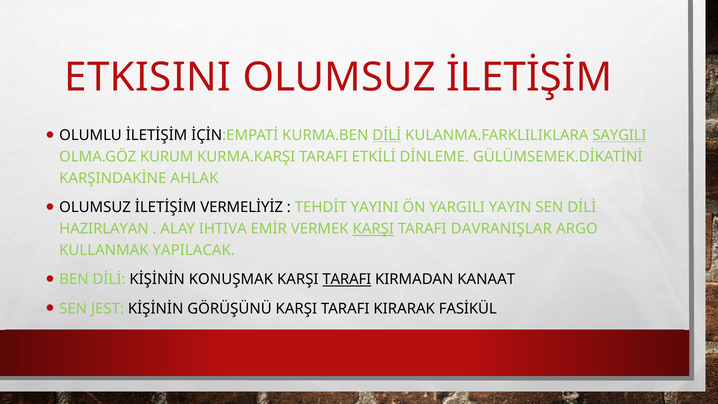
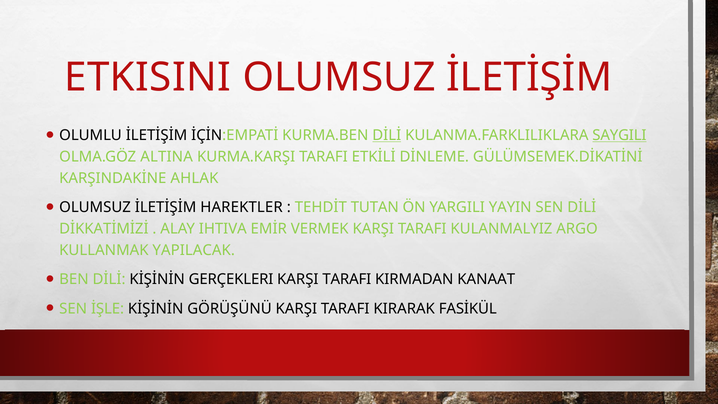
KURUM: KURUM -> ALTINA
VERMELİYİZ: VERMELİYİZ -> HAREKTLER
YAYINI: YAYINI -> TUTAN
HAZIRLAYAN: HAZIRLAYAN -> DİKKATİMİZİ
KARŞI at (373, 229) underline: present -> none
DAVRANIŞLAR: DAVRANIŞLAR -> KULANMALYIZ
KONUŞMAK: KONUŞMAK -> GERÇEKLERI
TARAFI at (347, 279) underline: present -> none
JEST: JEST -> İŞLE
